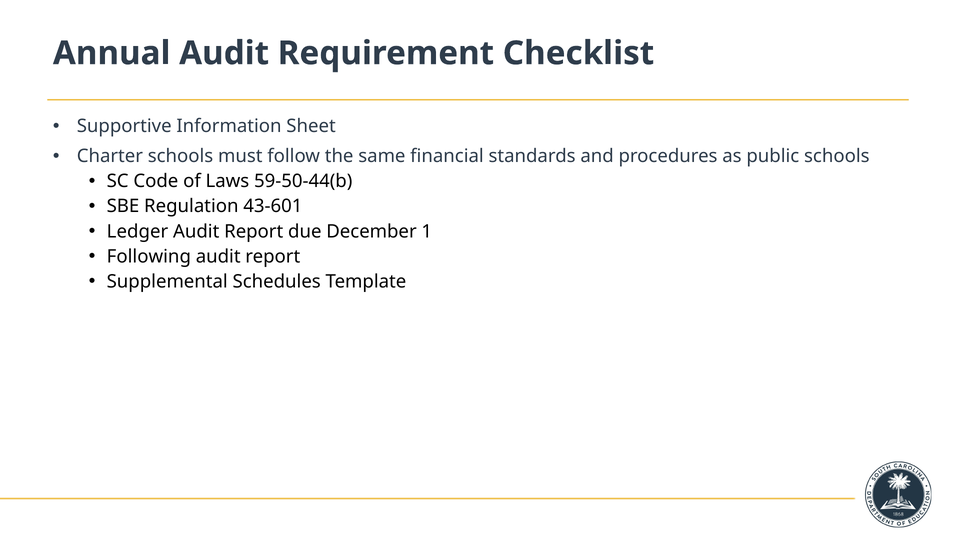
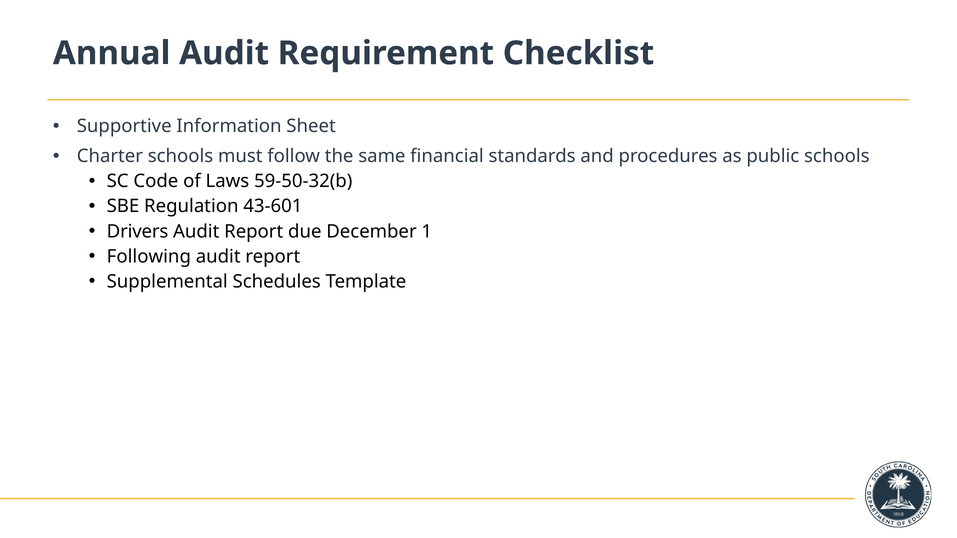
59-50-44(b: 59-50-44(b -> 59-50-32(b
Ledger: Ledger -> Drivers
